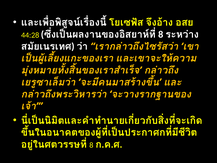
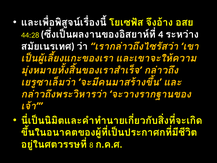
8 at (161, 34): 8 -> 4
